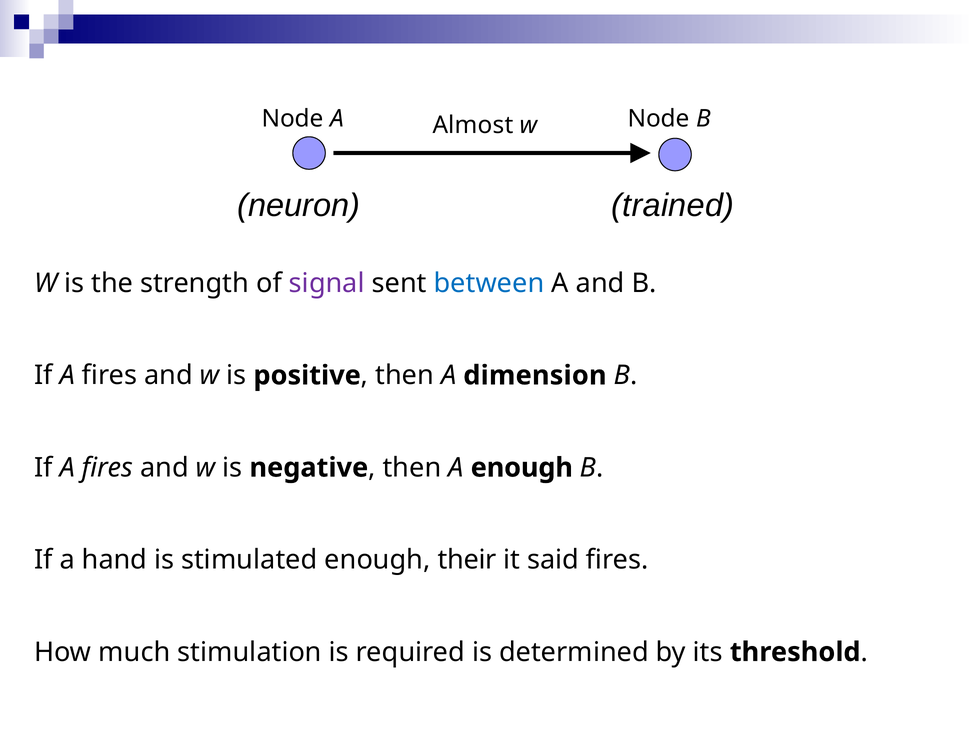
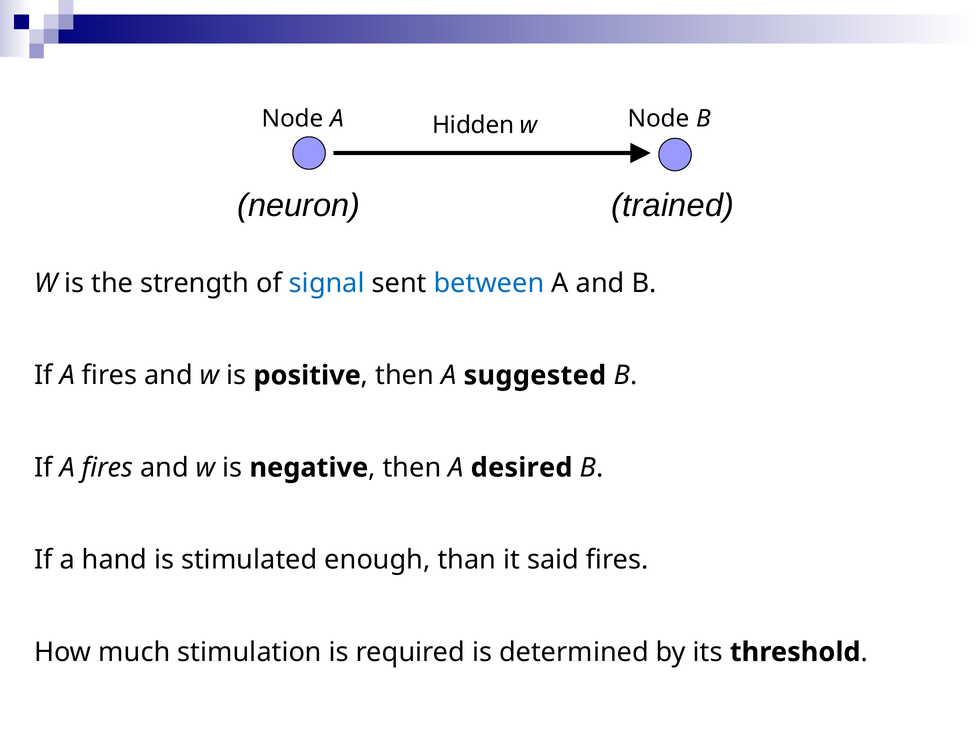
Almost: Almost -> Hidden
signal colour: purple -> blue
dimension: dimension -> suggested
A enough: enough -> desired
their: their -> than
